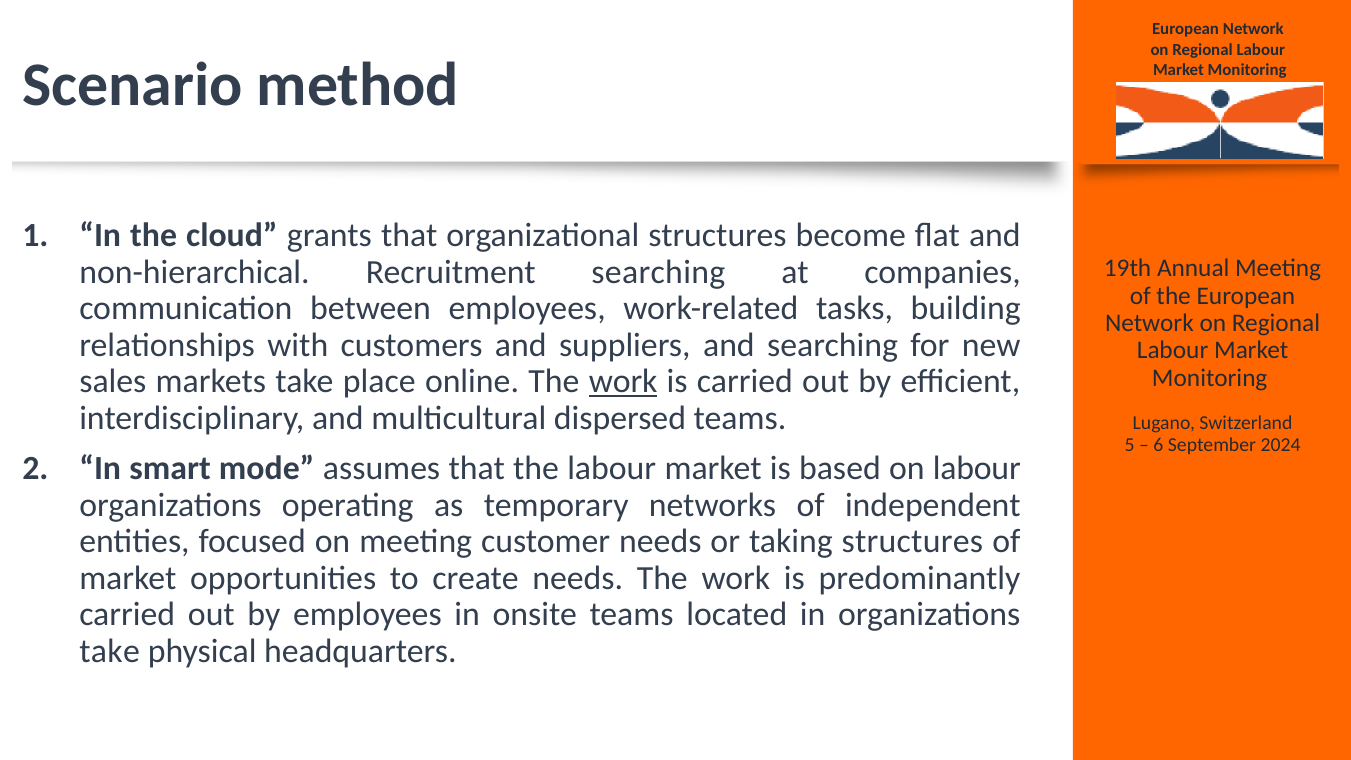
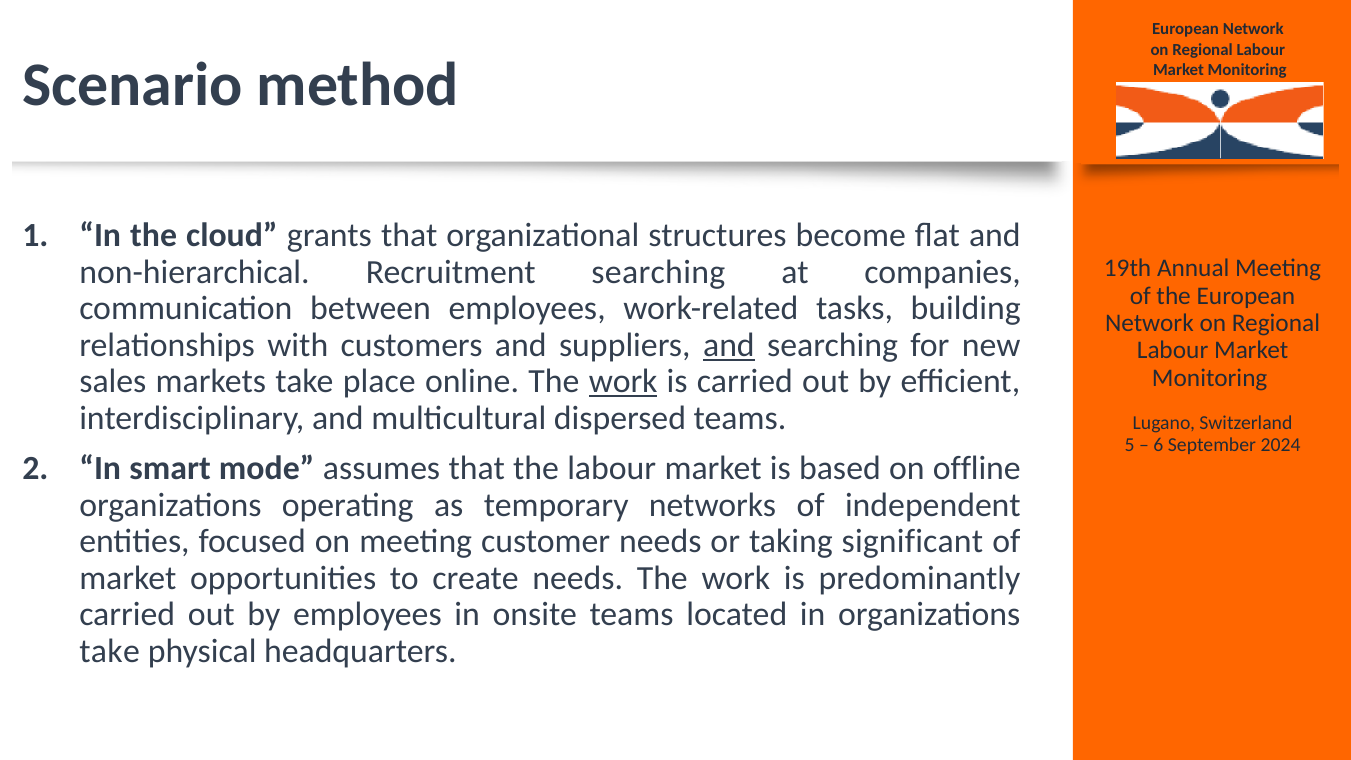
and at (729, 345) underline: none -> present
on labour: labour -> offline
taking structures: structures -> significant
